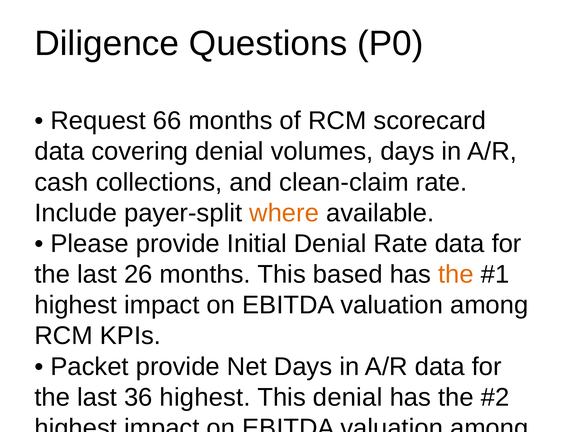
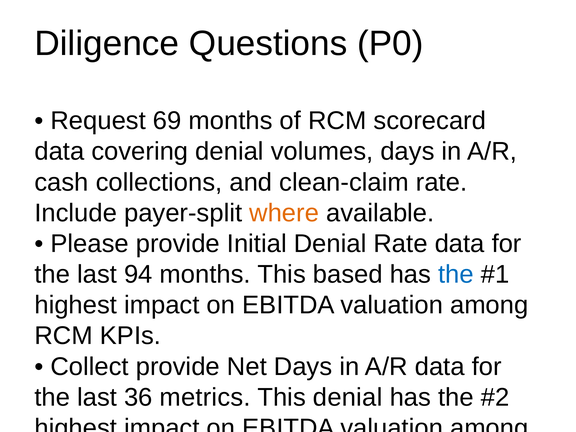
66: 66 -> 69
26: 26 -> 94
the at (456, 274) colour: orange -> blue
Packet at (90, 367): Packet -> Collect
36 highest: highest -> metrics
